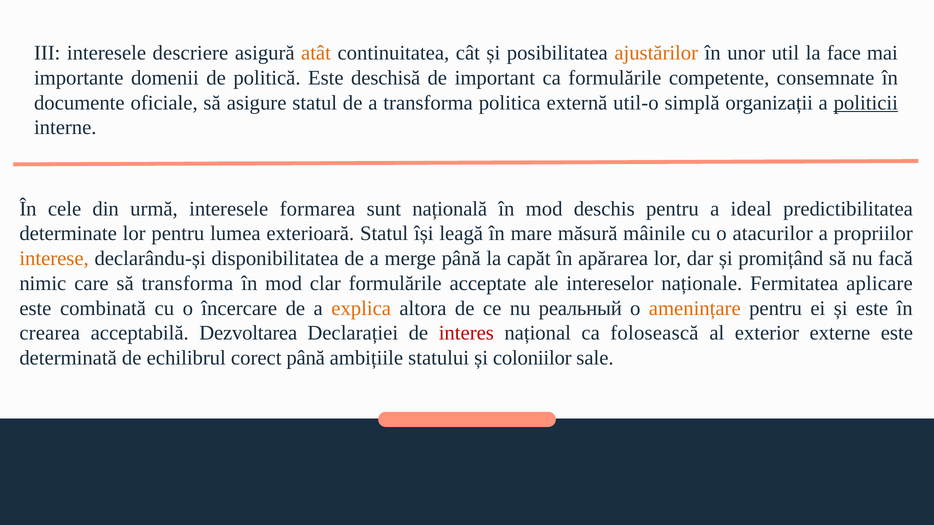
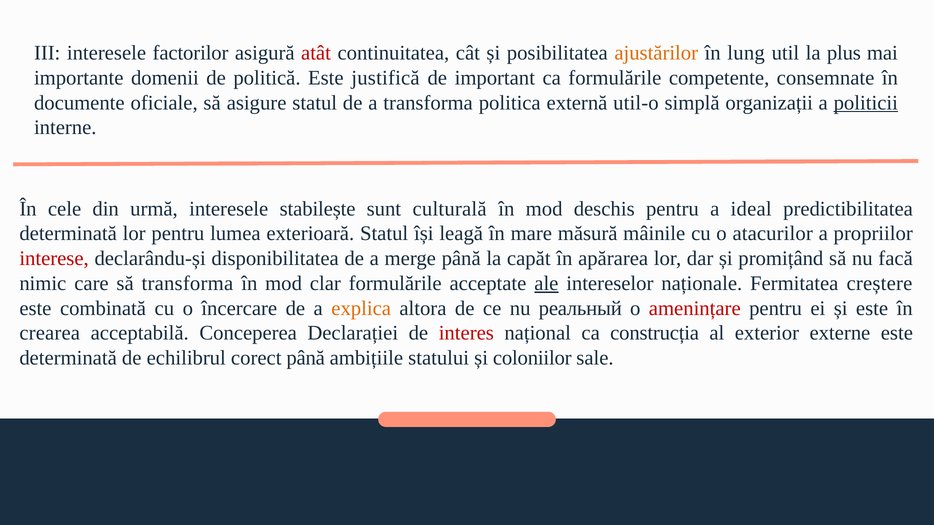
descriere: descriere -> factorilor
atât colour: orange -> red
unor: unor -> lung
face: face -> plus
deschisă: deschisă -> justifică
formarea: formarea -> stabilește
națională: națională -> culturală
determinate at (68, 234): determinate -> determinată
interese colour: orange -> red
ale underline: none -> present
aplicare: aplicare -> creștere
amenințare colour: orange -> red
Dezvoltarea: Dezvoltarea -> Conceperea
folosească: folosească -> construcția
